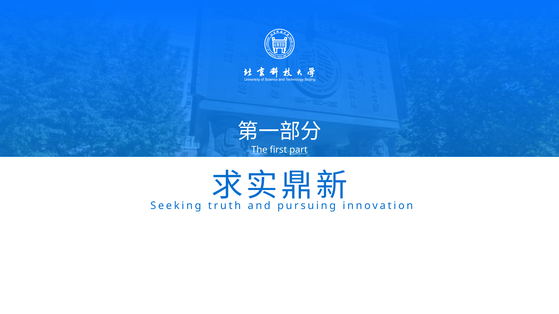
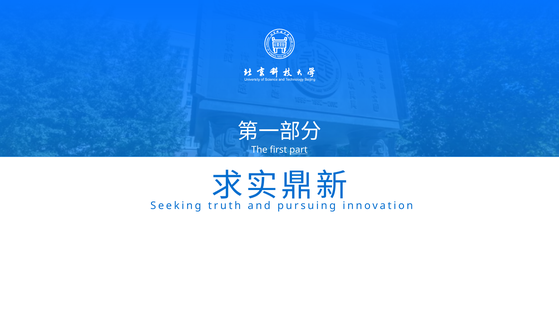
The underline: present -> none
